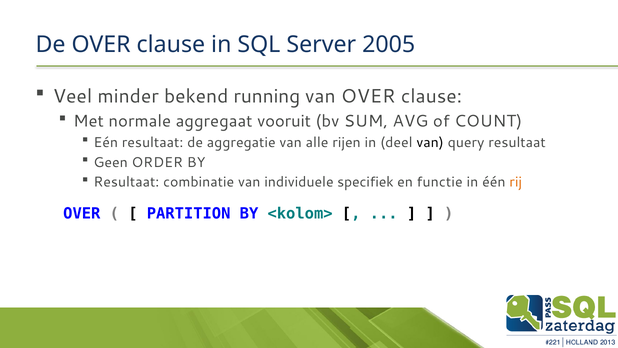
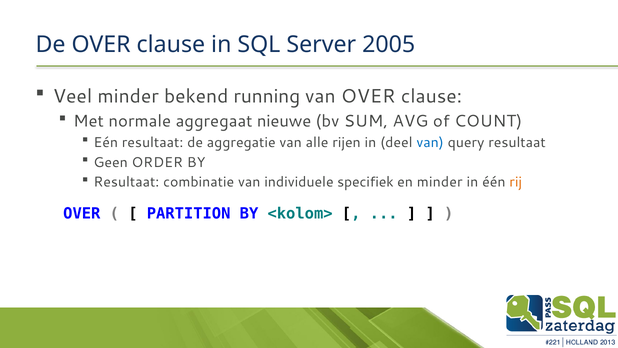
vooruit: vooruit -> nieuwe
van at (430, 142) colour: black -> blue
en functie: functie -> minder
